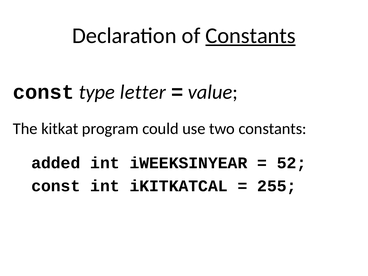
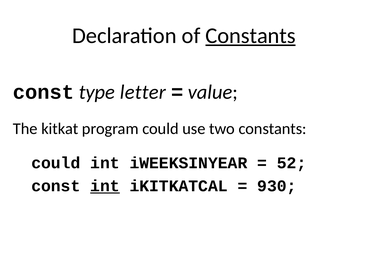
added at (56, 163): added -> could
int at (105, 186) underline: none -> present
255: 255 -> 930
